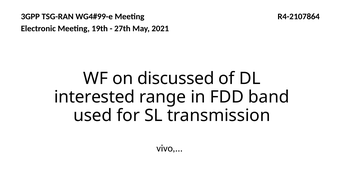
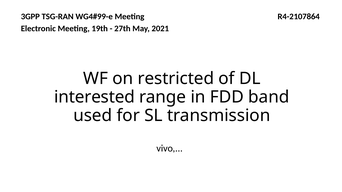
discussed: discussed -> restricted
